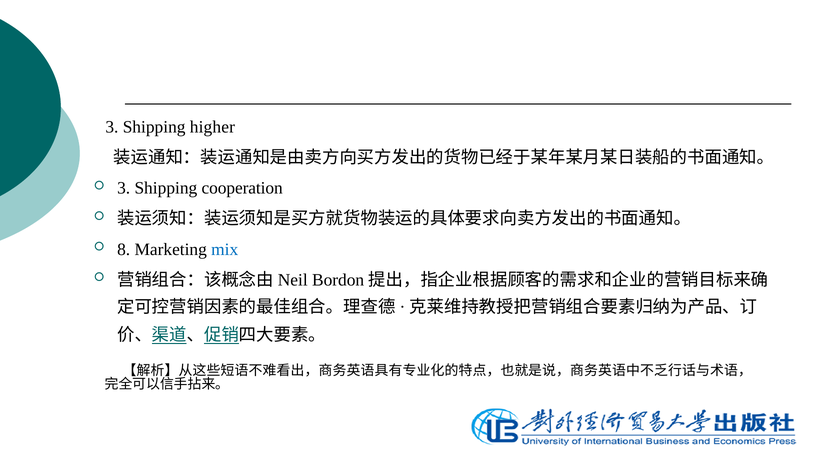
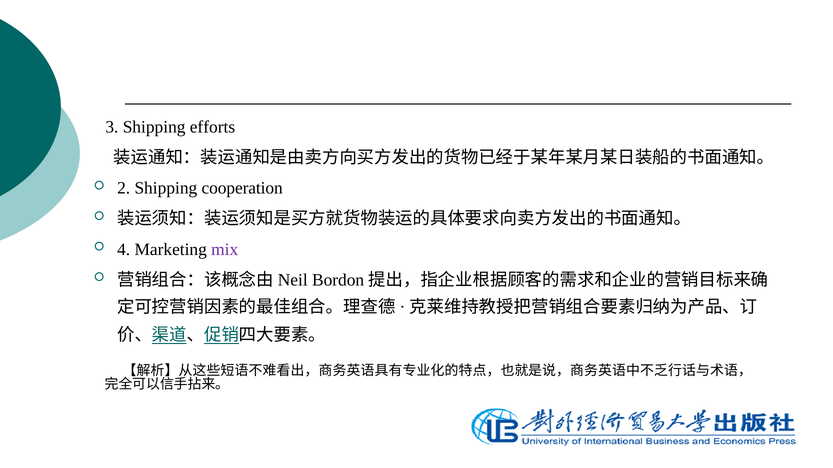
higher: higher -> efforts
3 at (124, 188): 3 -> 2
8: 8 -> 4
mix colour: blue -> purple
